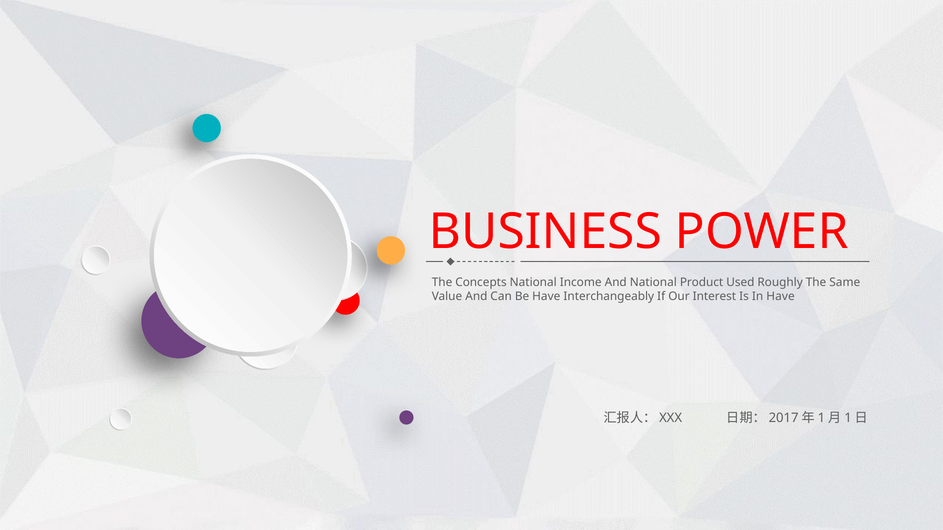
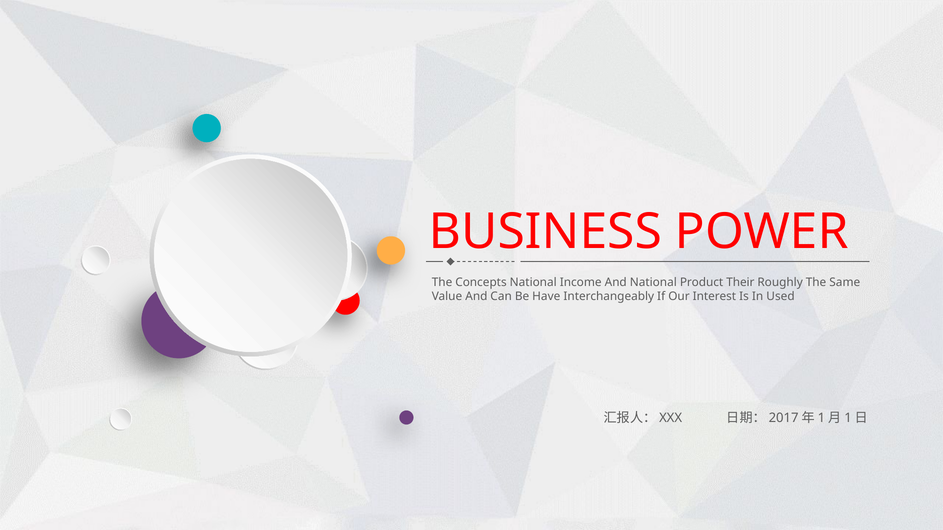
Used: Used -> Their
In Have: Have -> Used
